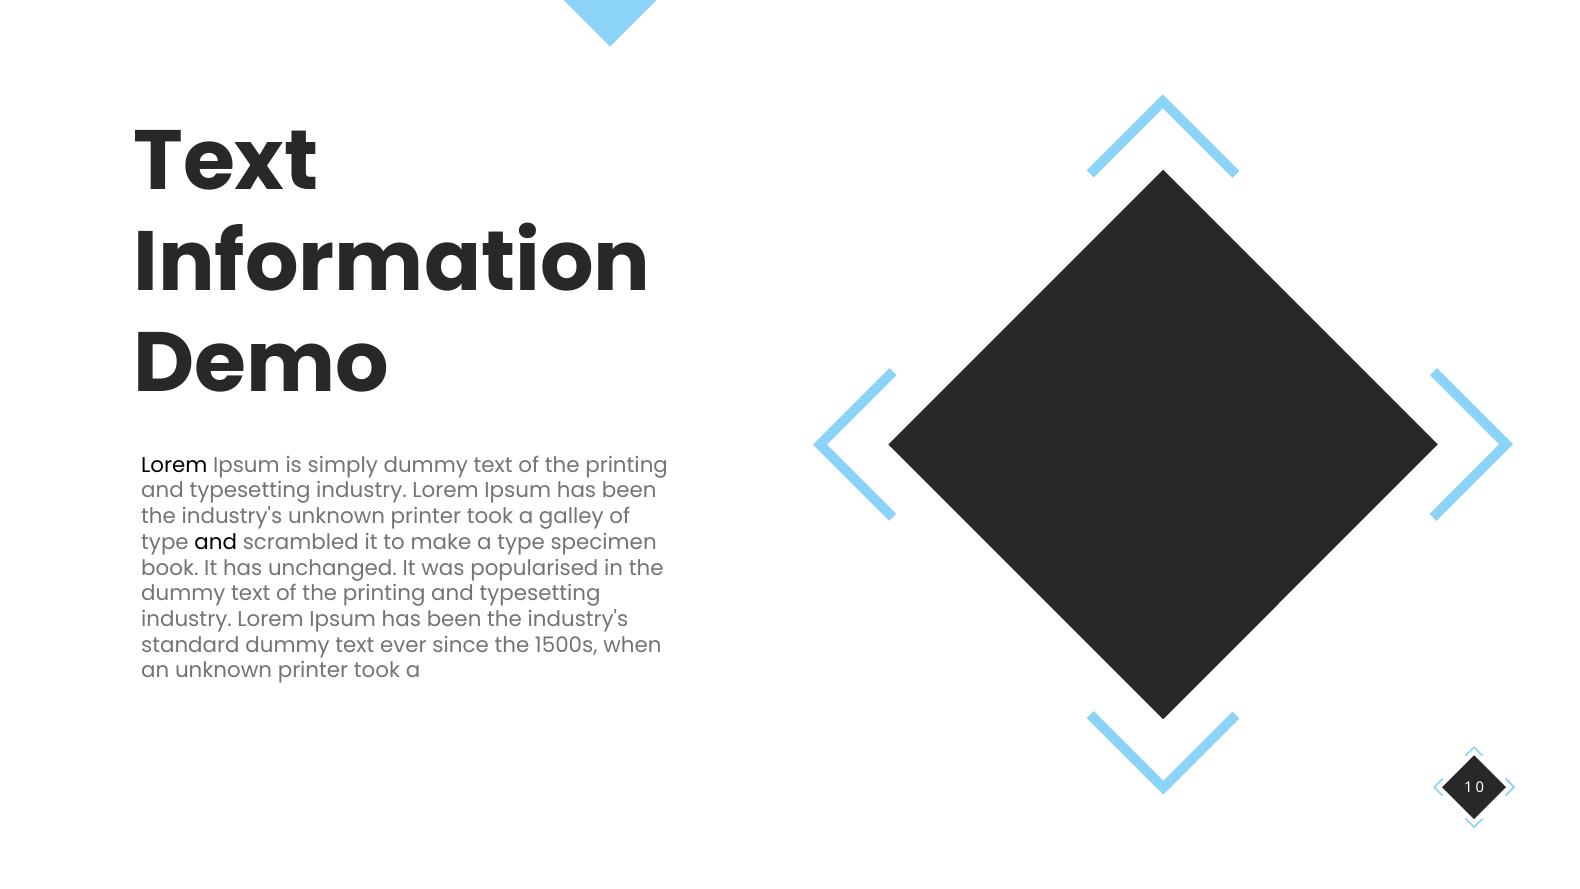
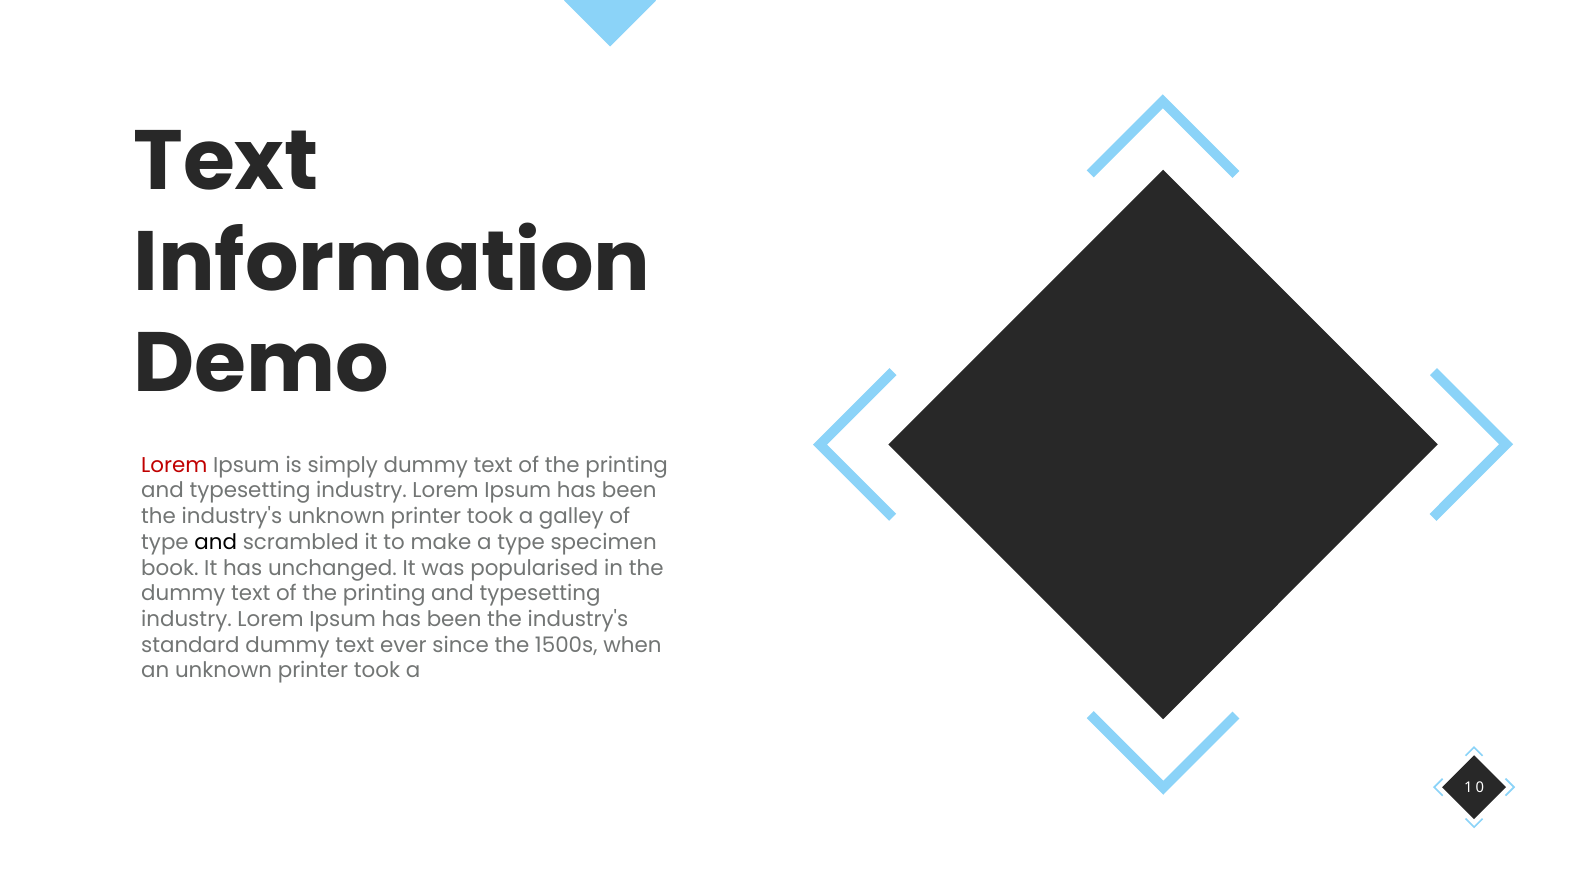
Lorem at (174, 465) colour: black -> red
